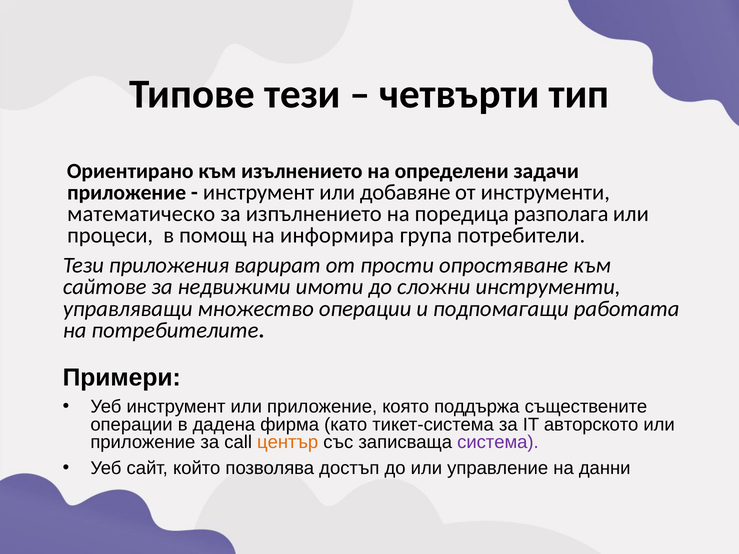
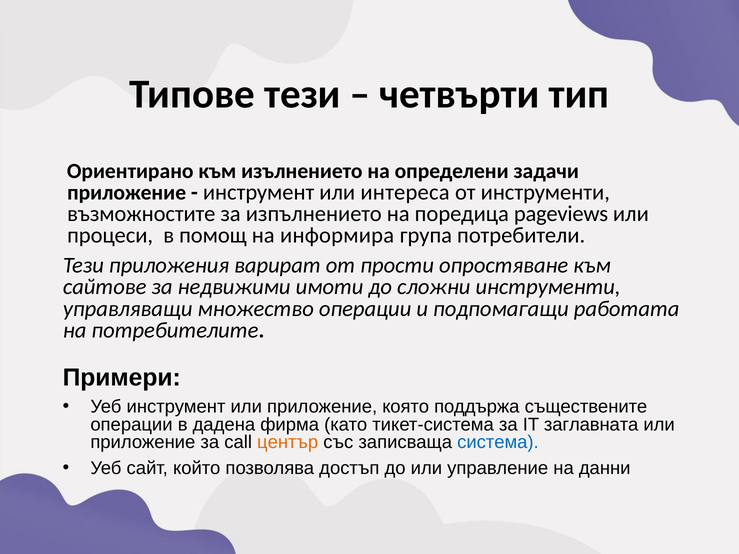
добавяне: добавяне -> интереса
математическо: математическо -> възможностите
разполага: разполага -> pageviews
авторското: авторското -> заглавната
система colour: purple -> blue
